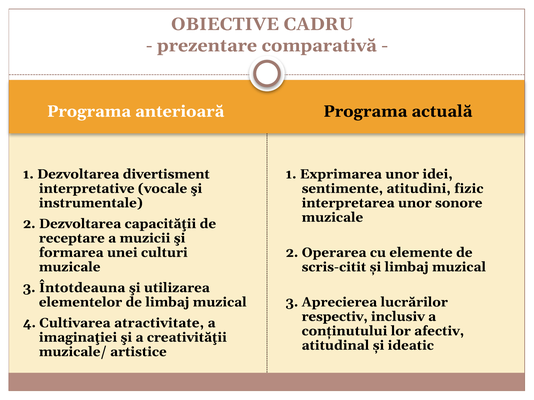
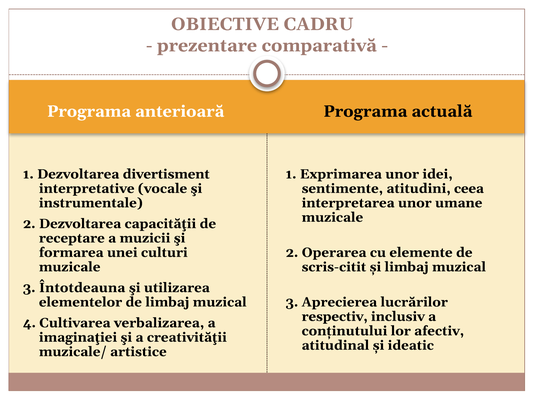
fizic: fizic -> ceea
sonore: sonore -> umane
atractivitate: atractivitate -> verbalizarea
